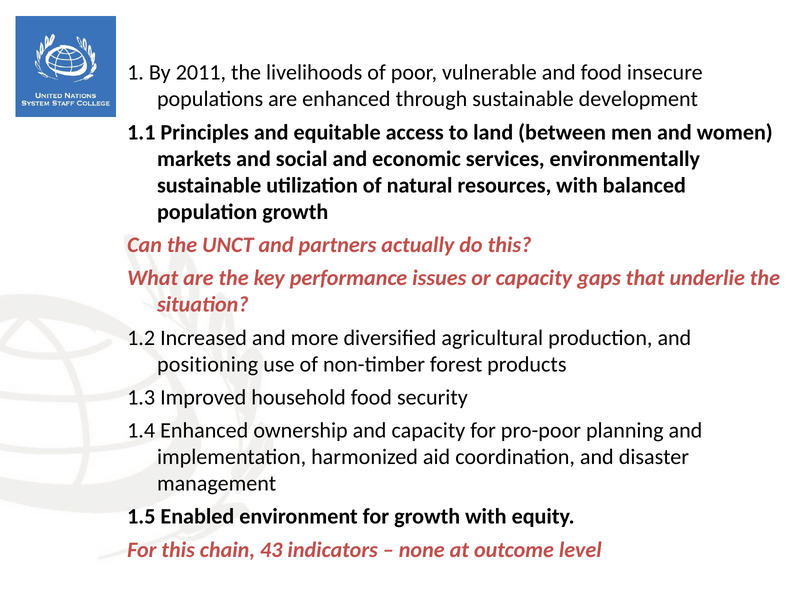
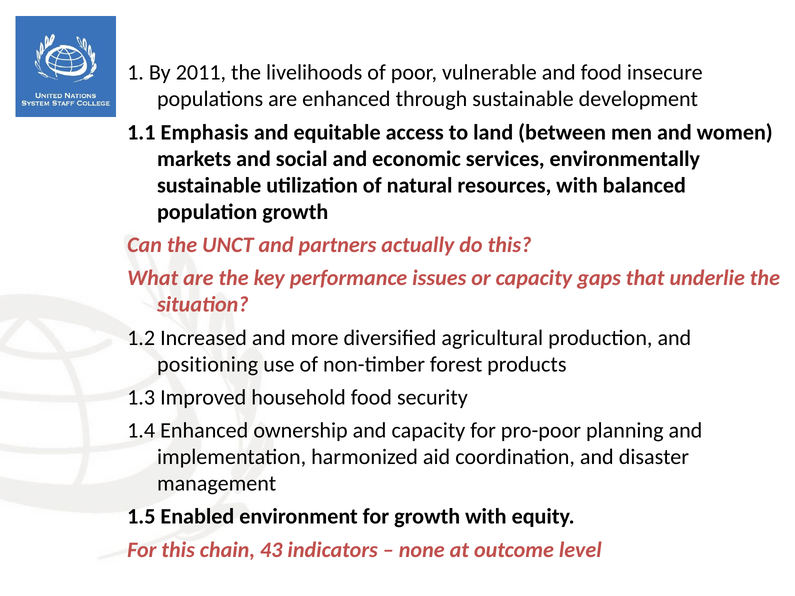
Principles: Principles -> Emphasis
